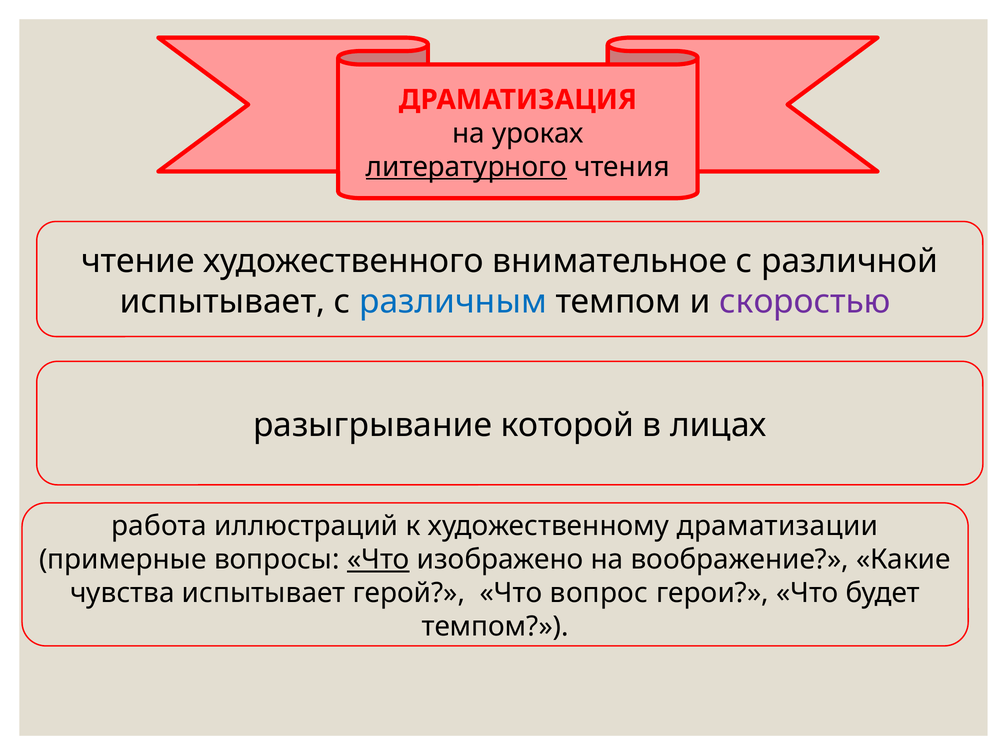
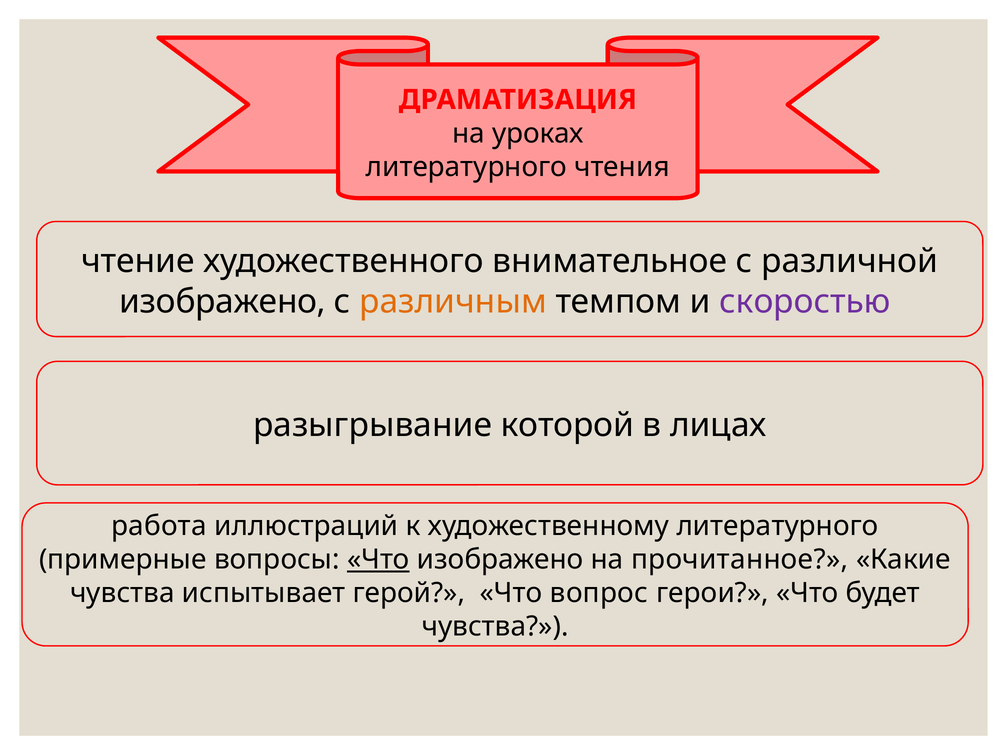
литературного at (466, 167) underline: present -> none
испытывает at (222, 302): испытывает -> изображено
различным colour: blue -> orange
художественному драматизации: драматизации -> литературного
воображение: воображение -> прочитанное
темпом at (495, 627): темпом -> чувства
